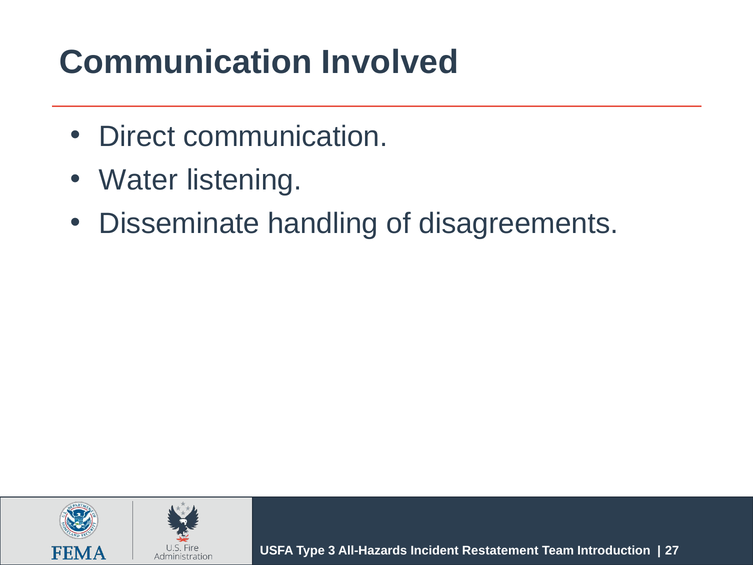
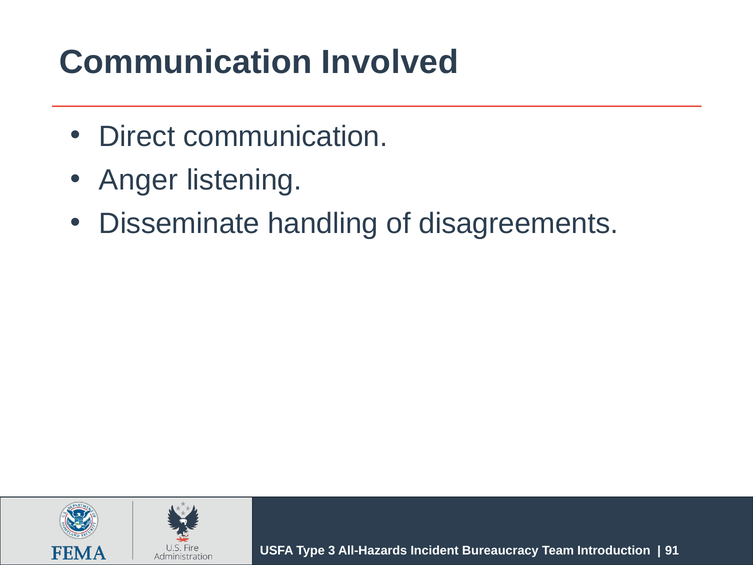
Water: Water -> Anger
Restatement: Restatement -> Bureaucracy
27: 27 -> 91
